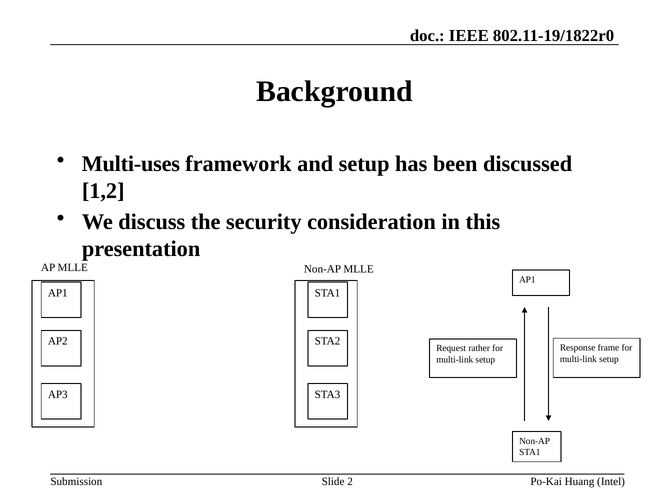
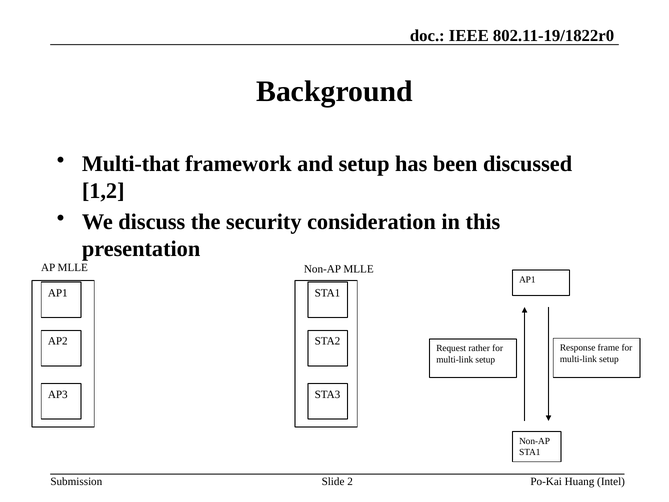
Multi-uses: Multi-uses -> Multi-that
